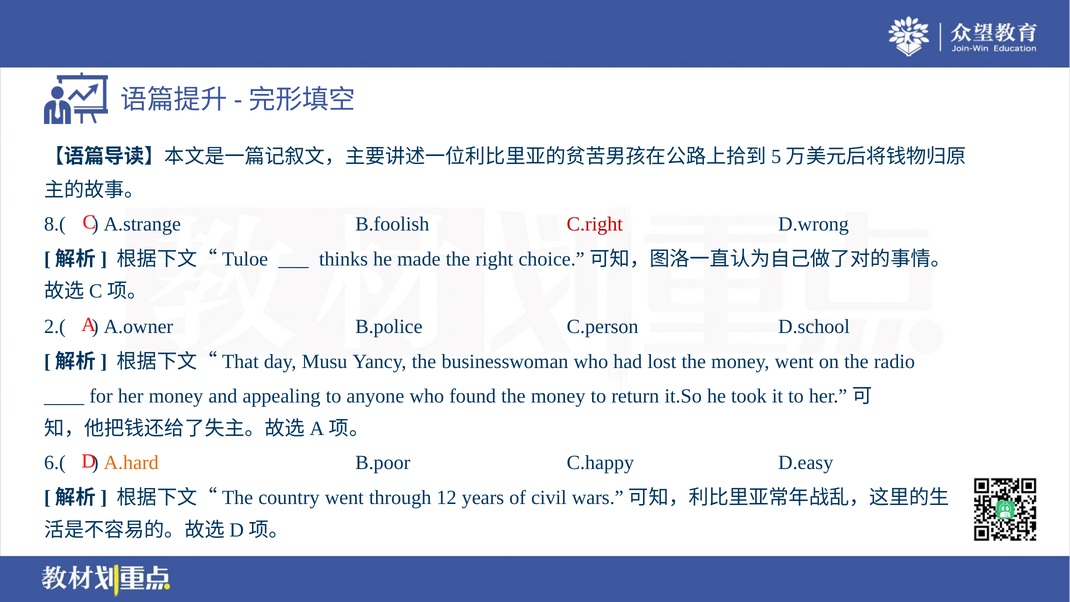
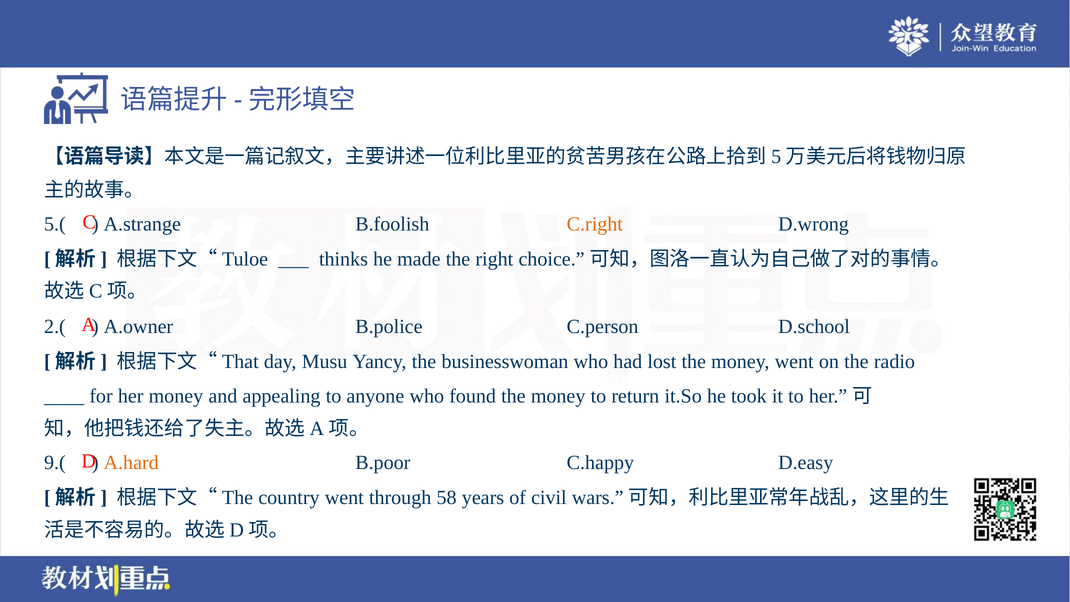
8.(: 8.( -> 5.(
C.right colour: red -> orange
6.(: 6.( -> 9.(
12: 12 -> 58
